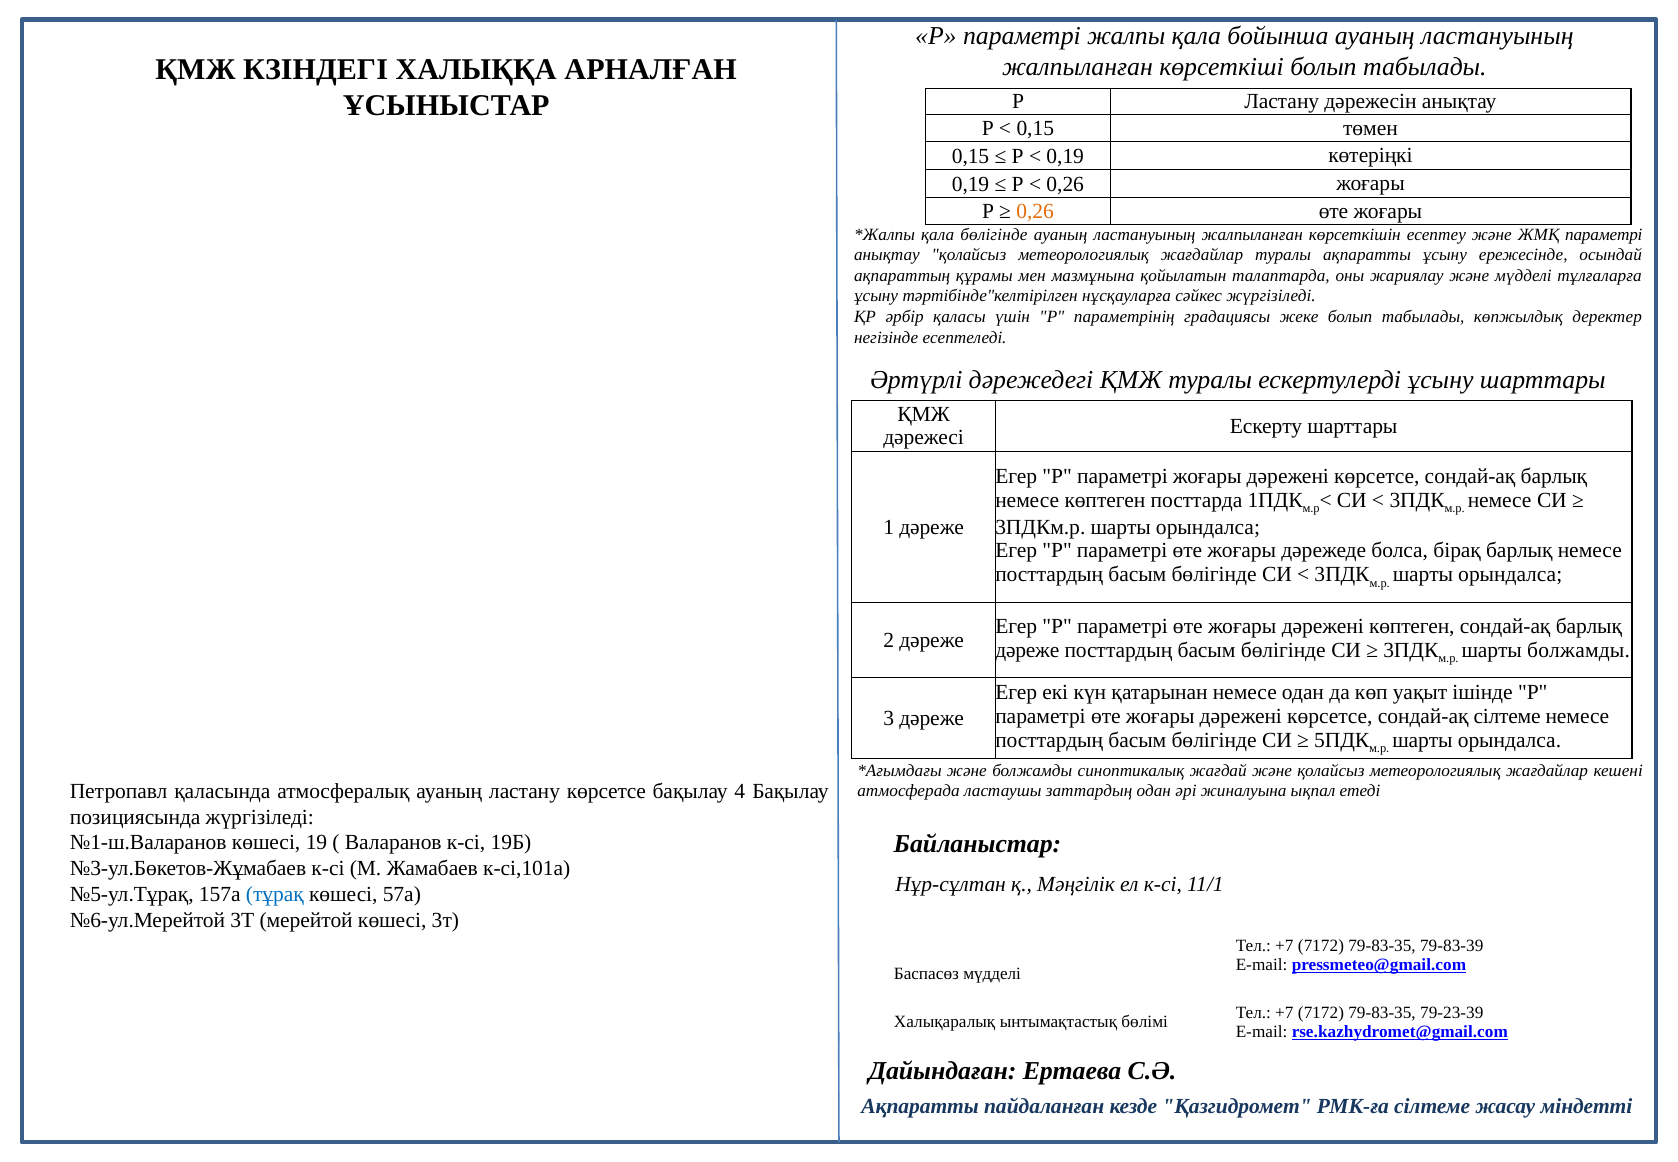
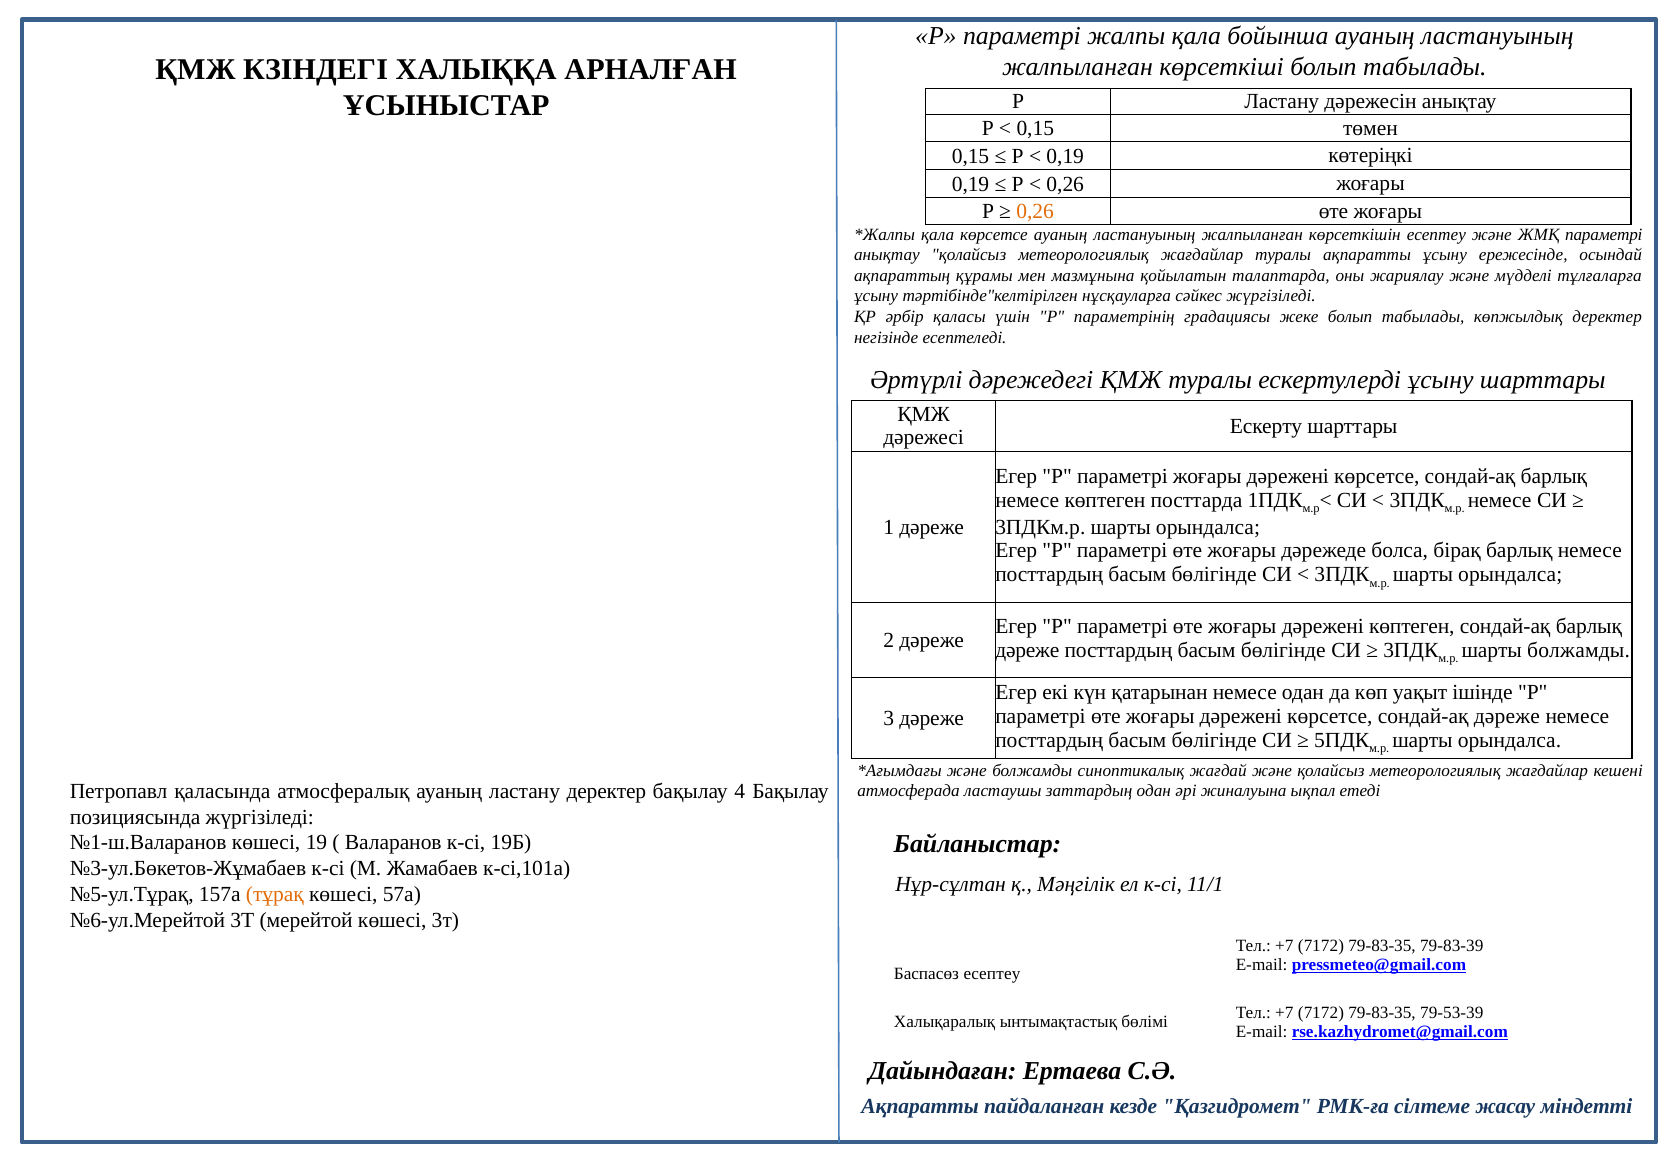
қала бөлігінде: бөлігінде -> көрсетсе
сондай-ақ сілтеме: сілтеме -> дәреже
ластану көрсетсе: көрсетсе -> деректер
тұрақ colour: blue -> orange
Баспасөз мүдделі: мүдделі -> есептеу
79-23-39: 79-23-39 -> 79-53-39
